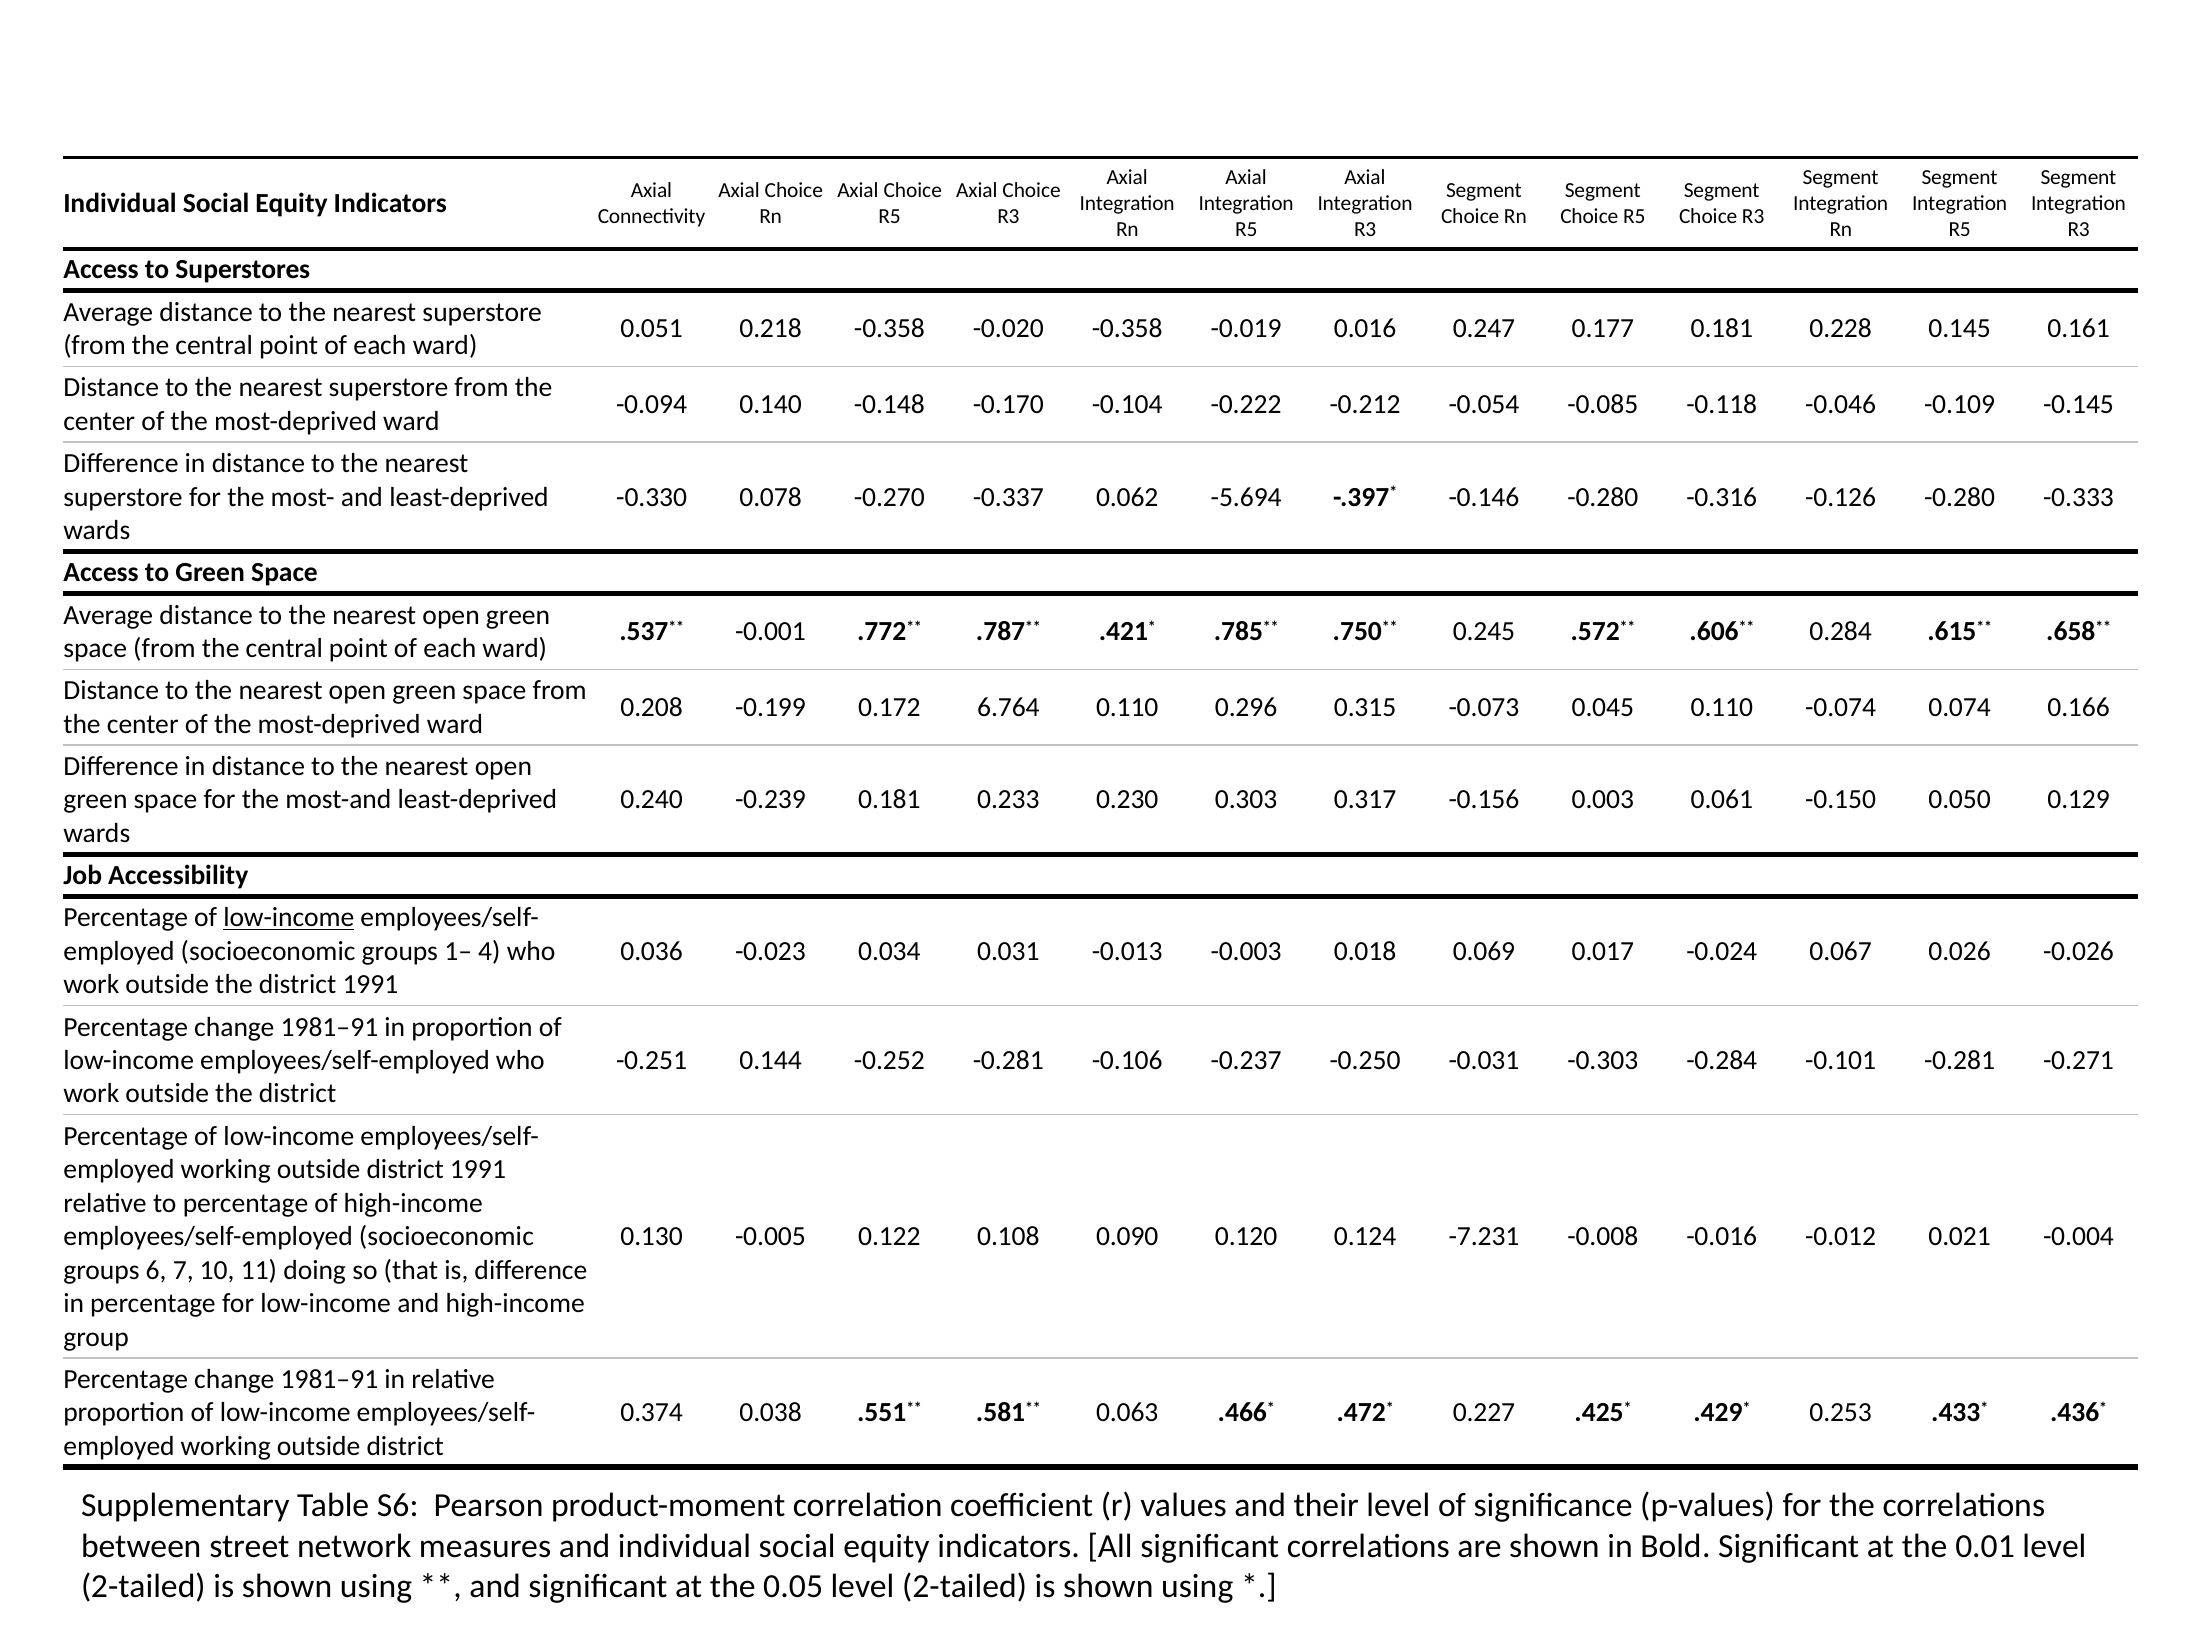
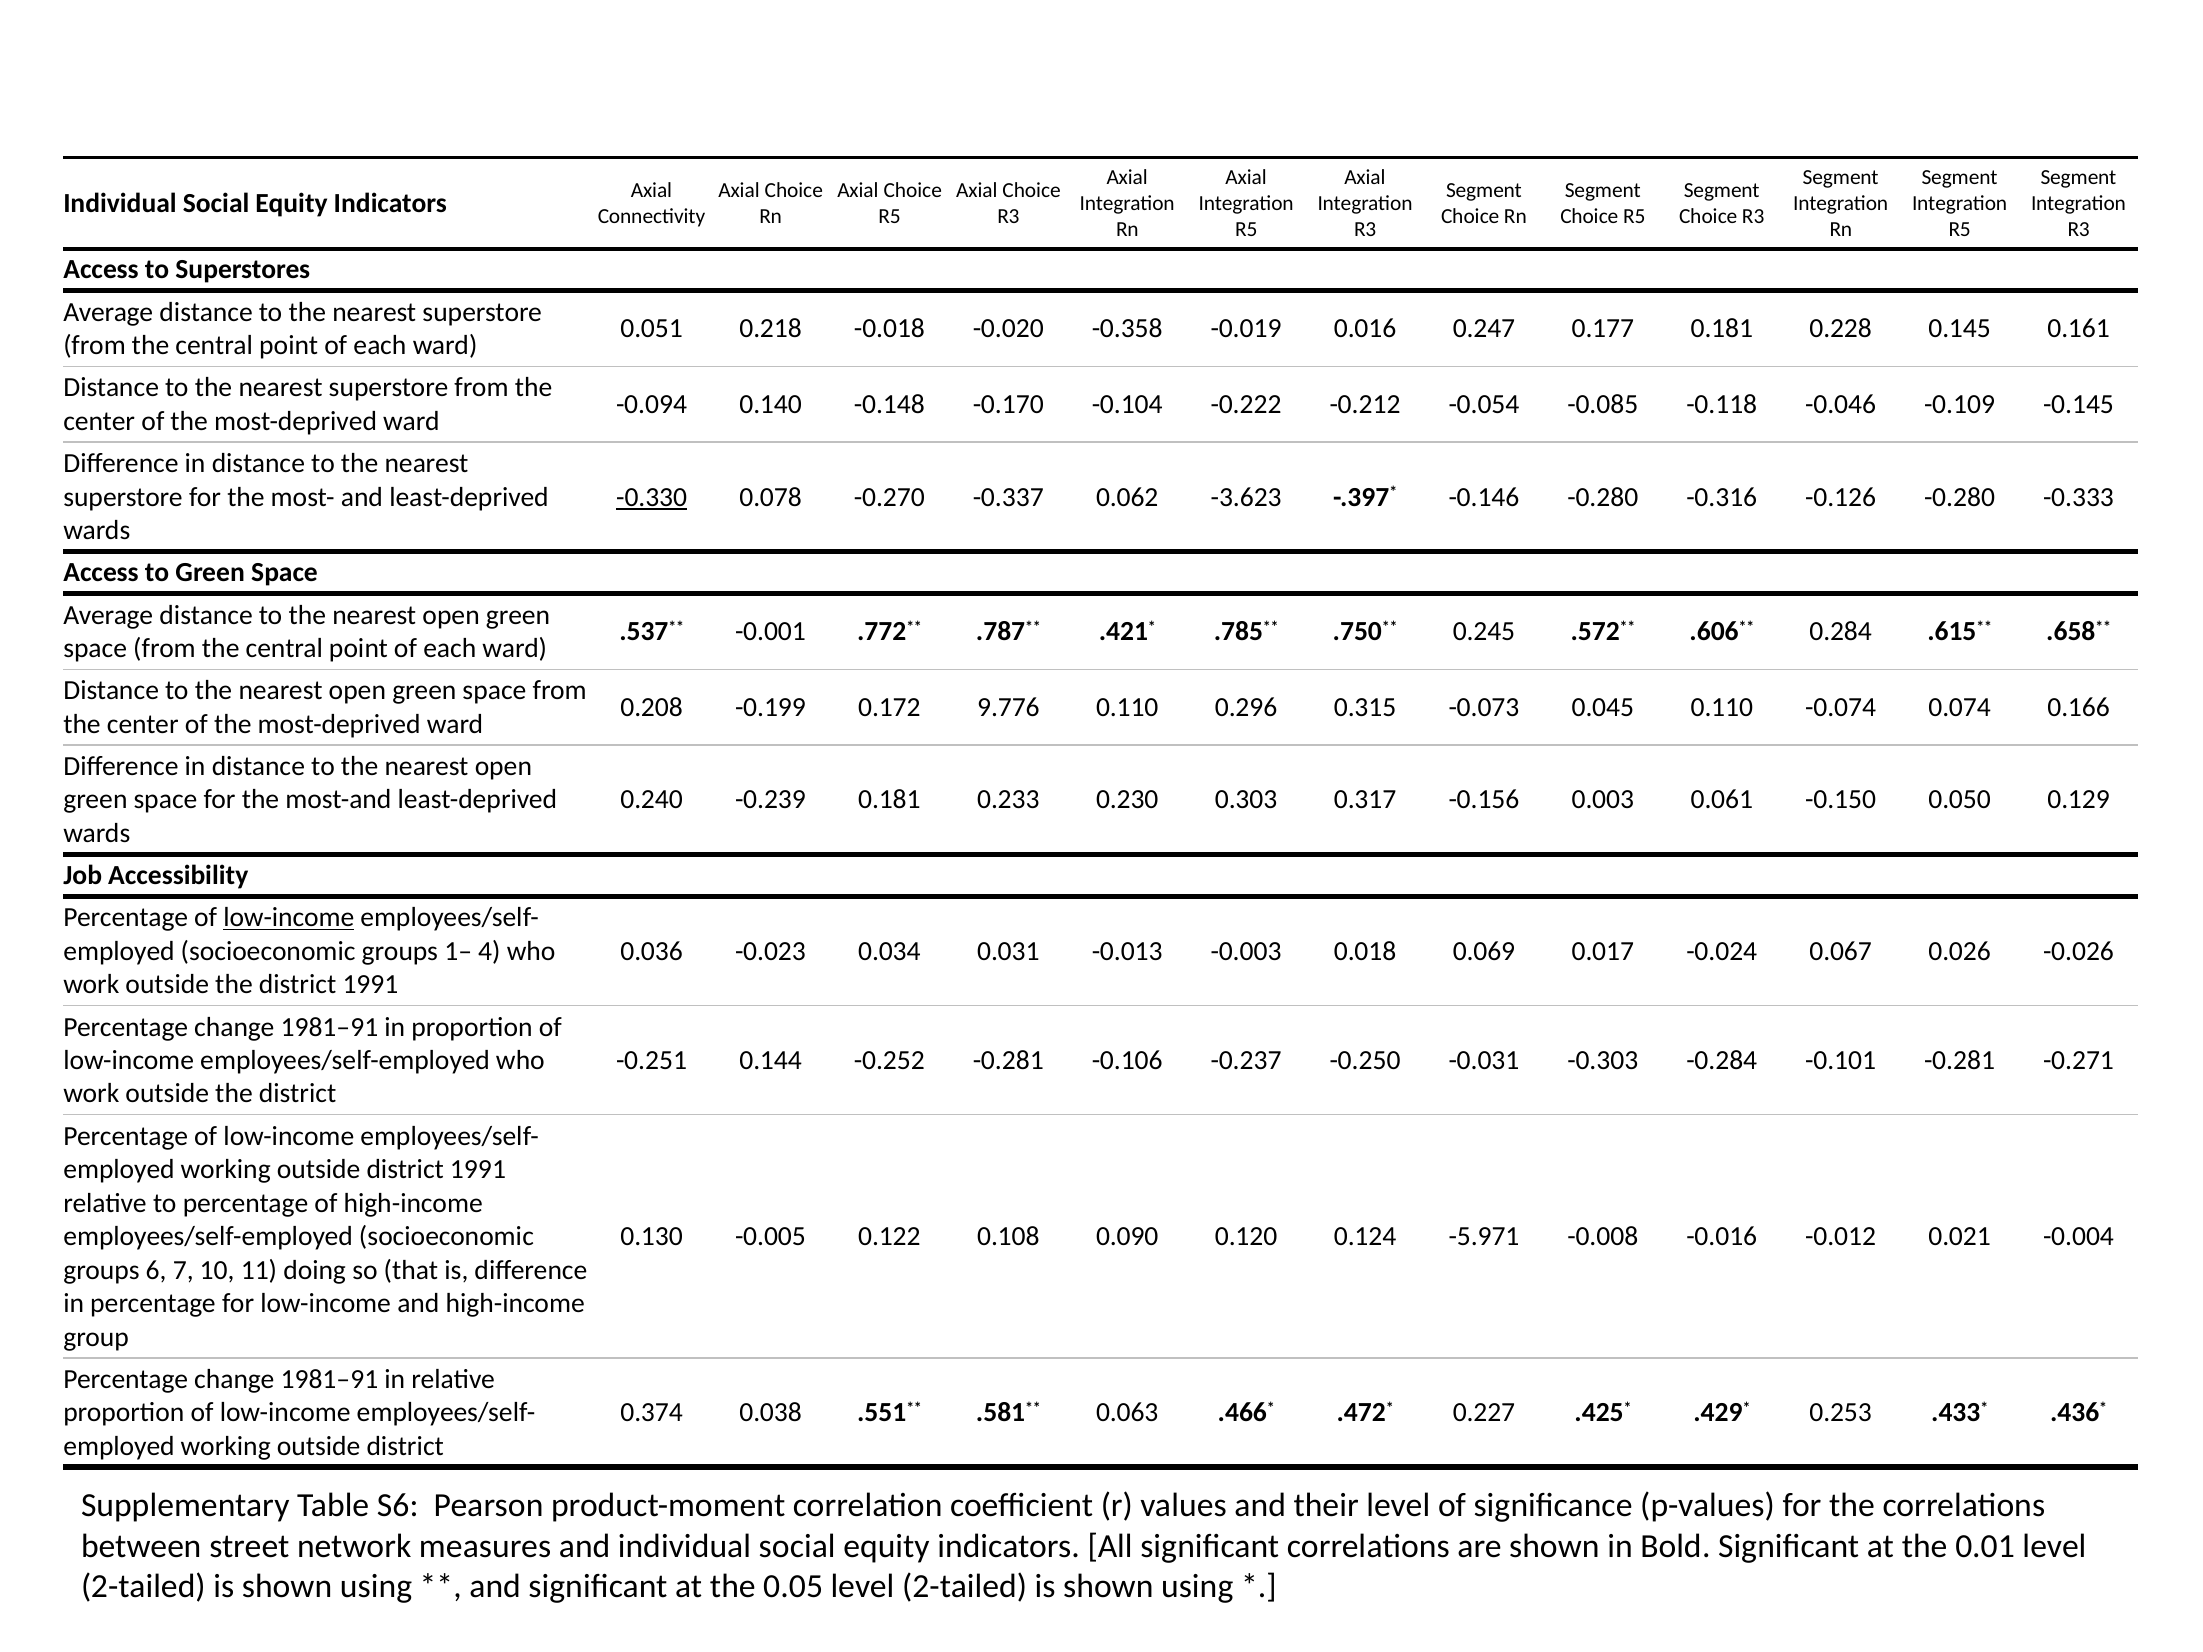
0.218 -0.358: -0.358 -> -0.018
-0.330 underline: none -> present
-5.694: -5.694 -> -3.623
6.764: 6.764 -> 9.776
-7.231: -7.231 -> -5.971
